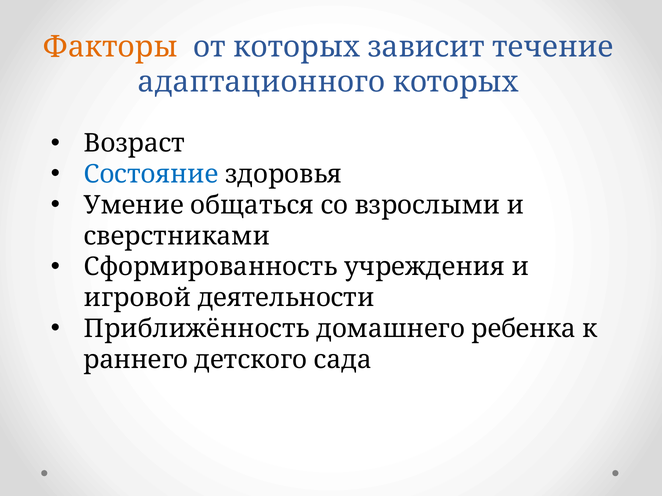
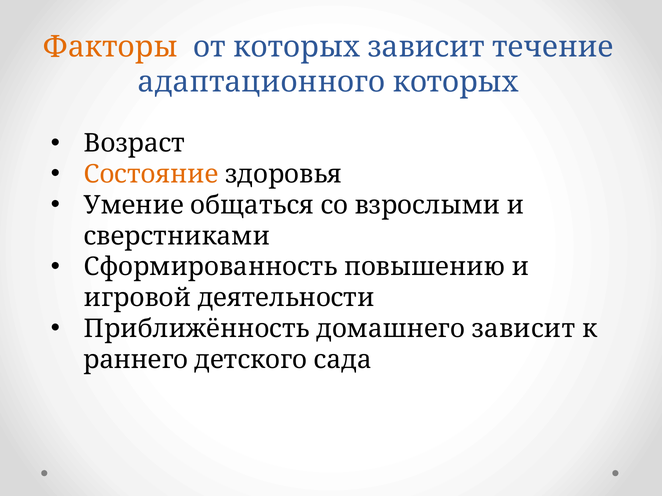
Состояние colour: blue -> orange
учреждения: учреждения -> повышению
домашнего ребенка: ребенка -> зависит
